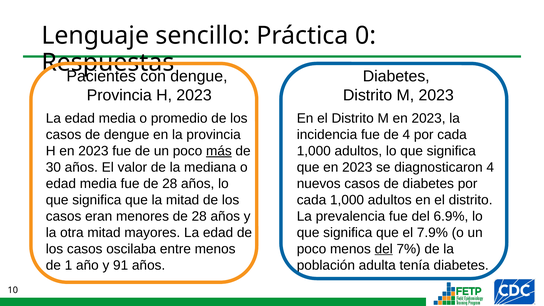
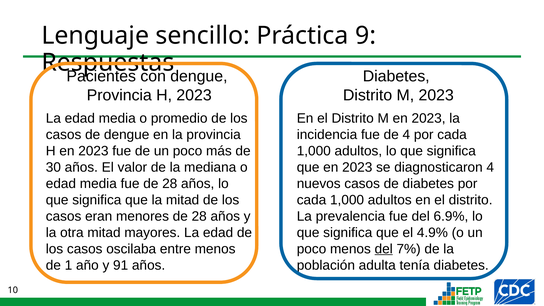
0: 0 -> 9
más underline: present -> none
7.9%: 7.9% -> 4.9%
